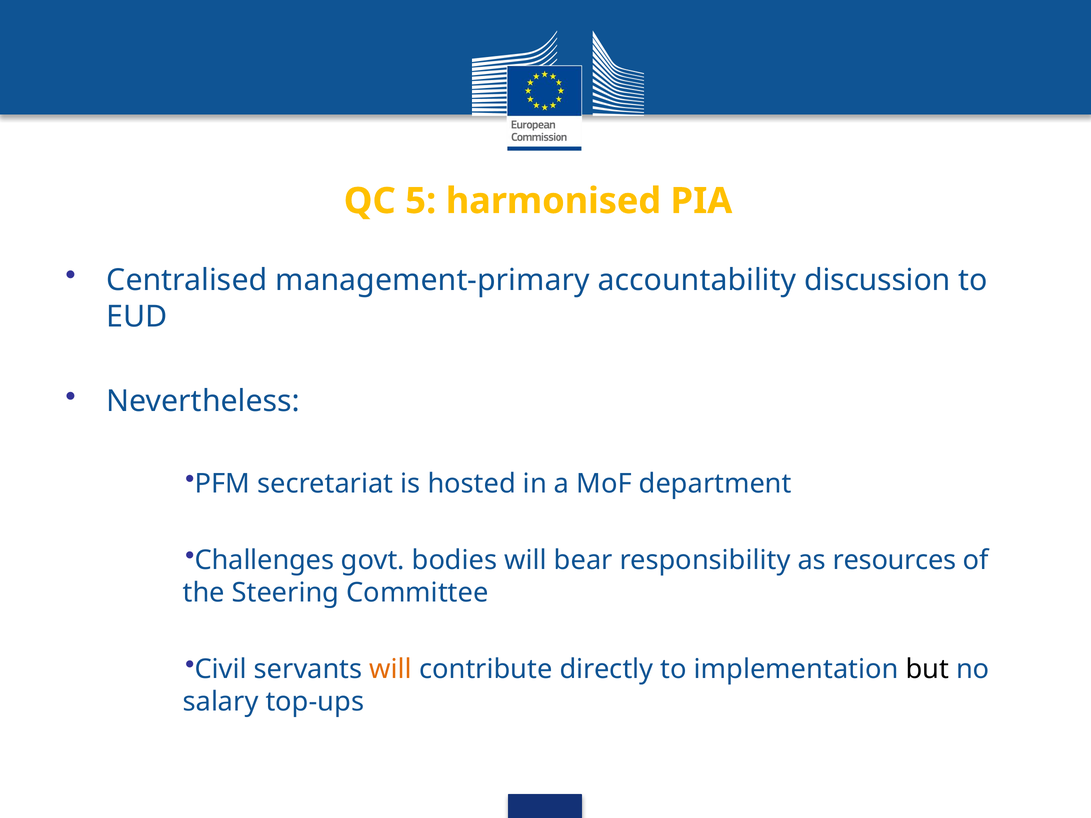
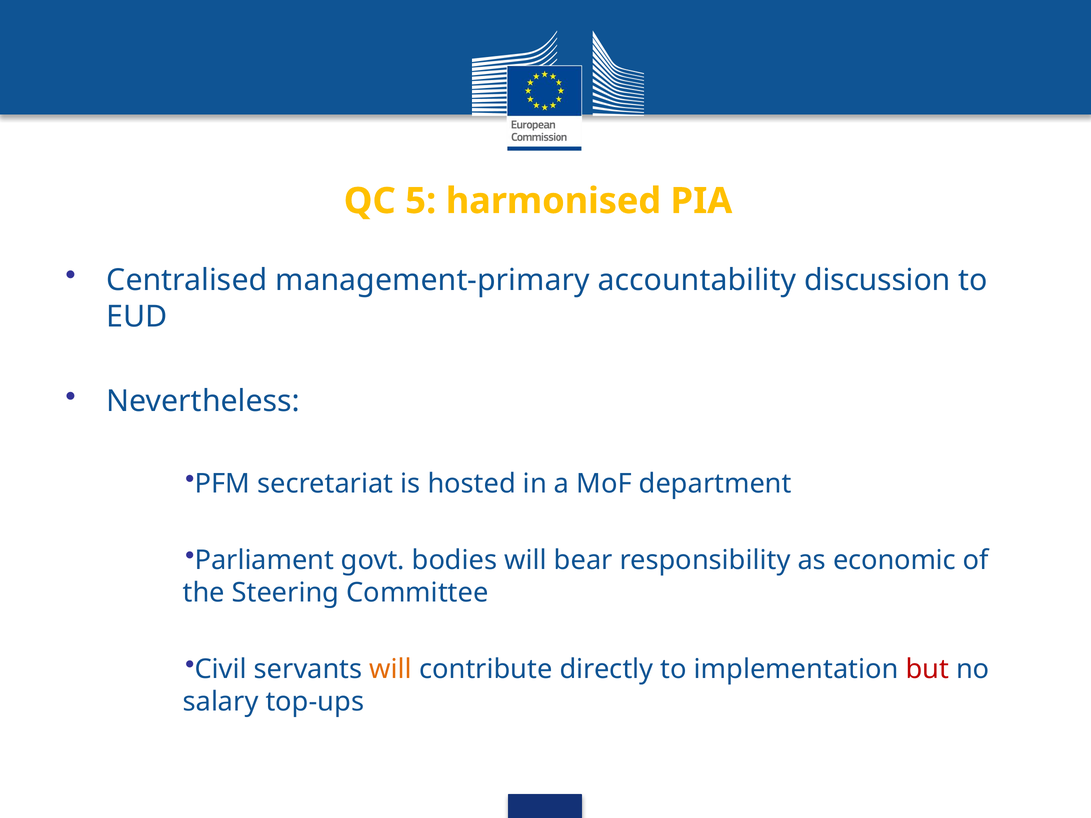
Challenges: Challenges -> Parliament
resources: resources -> economic
but colour: black -> red
